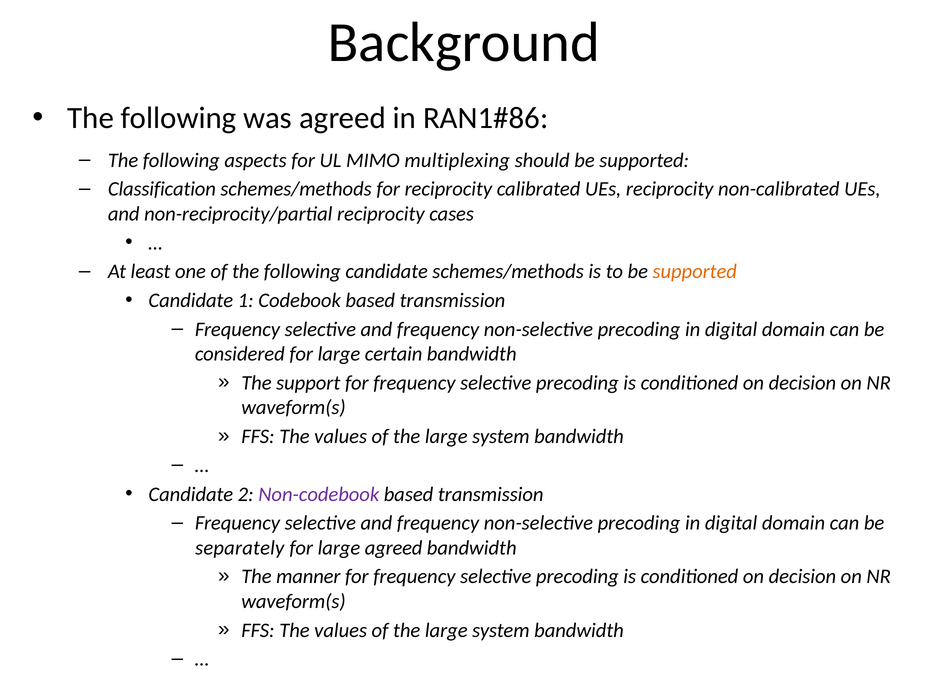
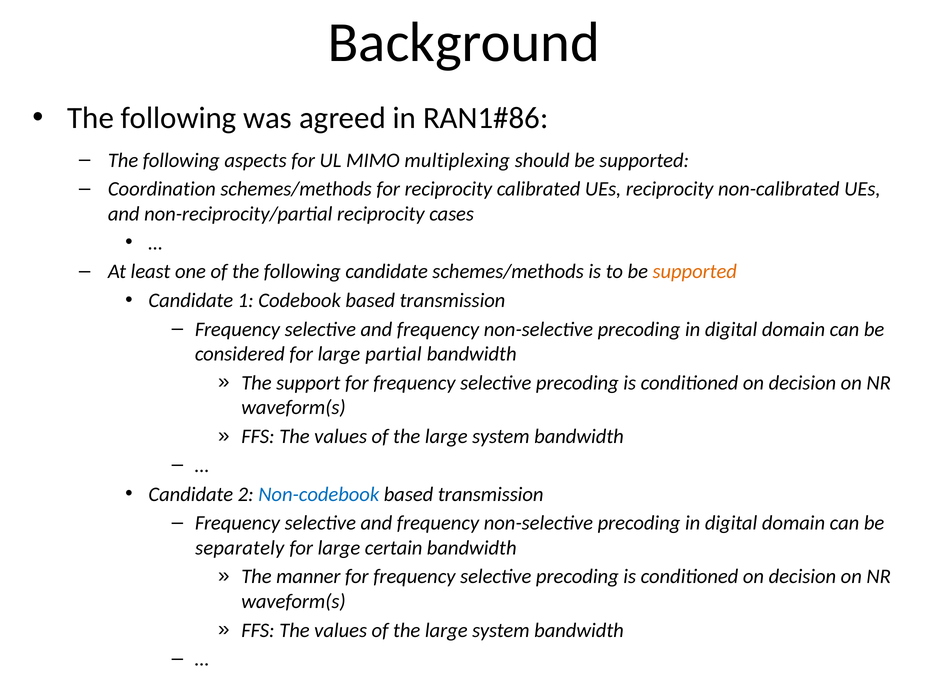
Classification: Classification -> Coordination
certain: certain -> partial
Non-codebook colour: purple -> blue
large agreed: agreed -> certain
